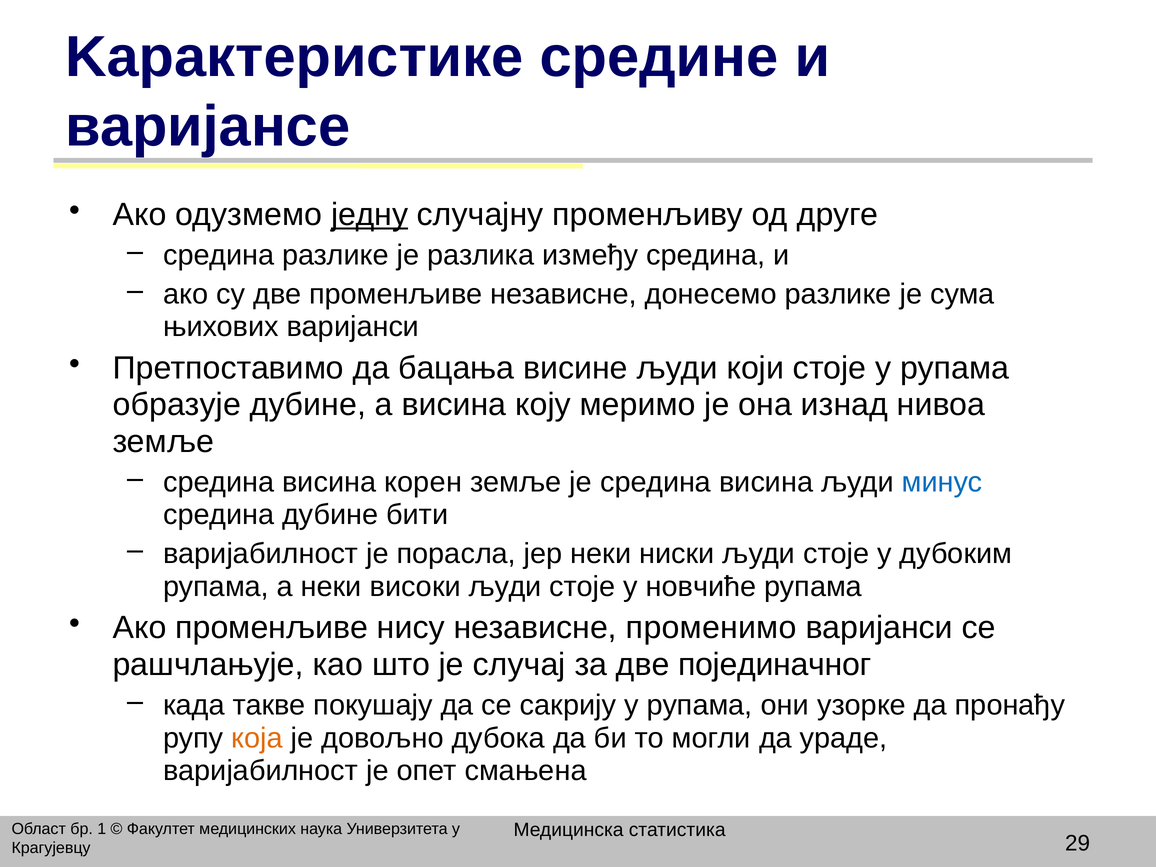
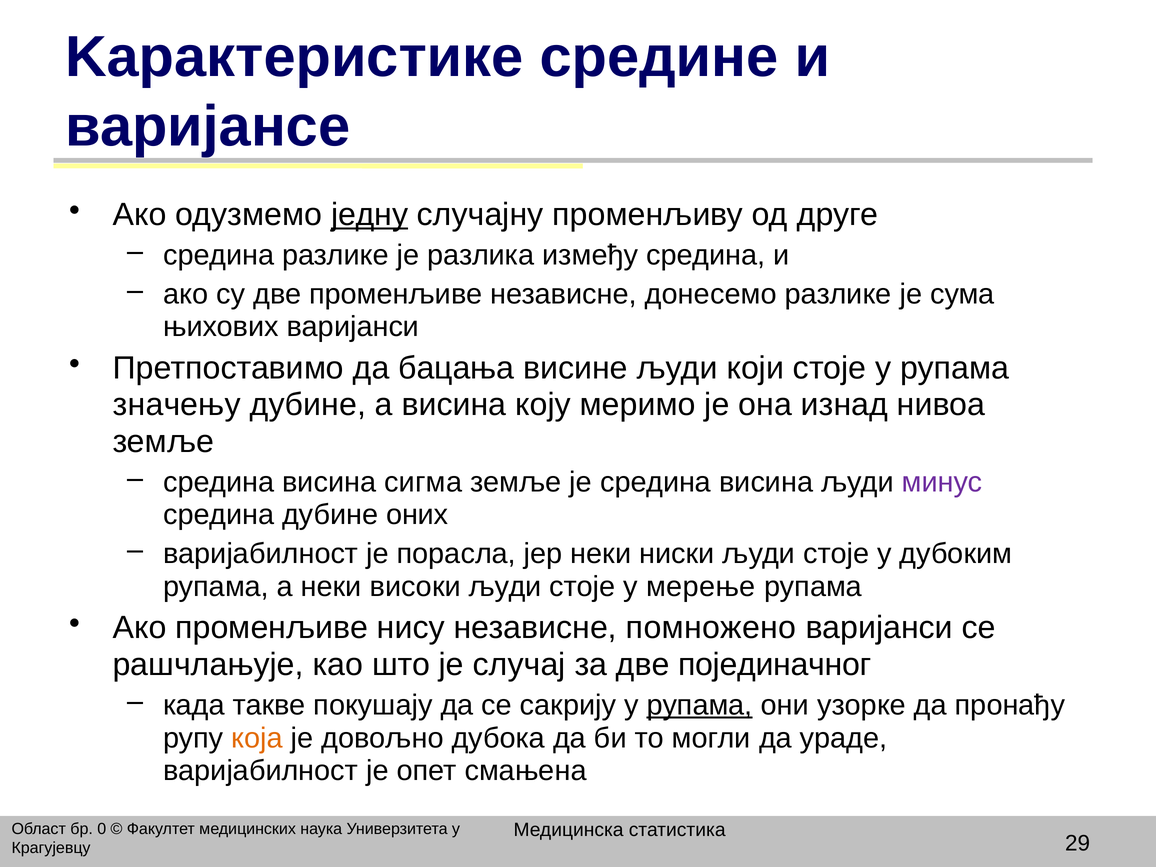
образује: образује -> значењу
корен: корен -> сигма
минус colour: blue -> purple
бити: бити -> оних
новчиће: новчиће -> мерење
променимо: променимо -> помножено
рупама at (699, 705) underline: none -> present
1: 1 -> 0
